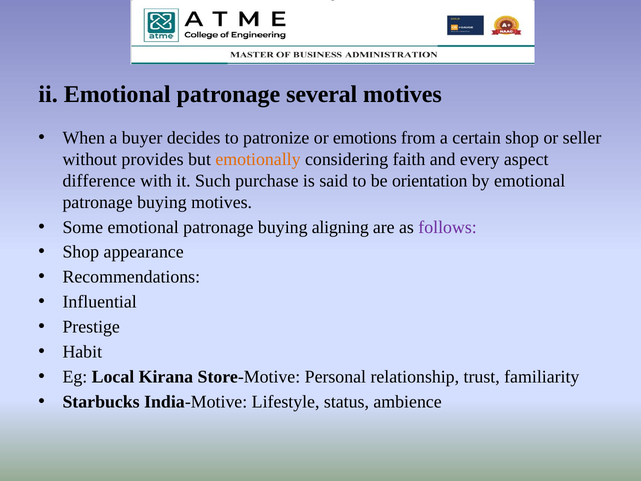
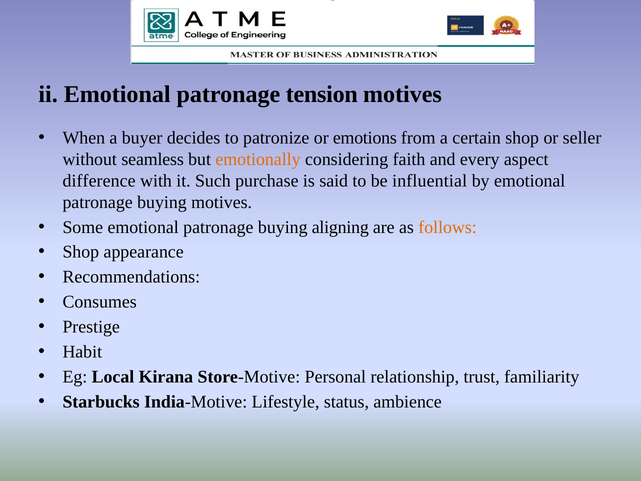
several: several -> tension
provides: provides -> seamless
orientation: orientation -> influential
follows colour: purple -> orange
Influential: Influential -> Consumes
